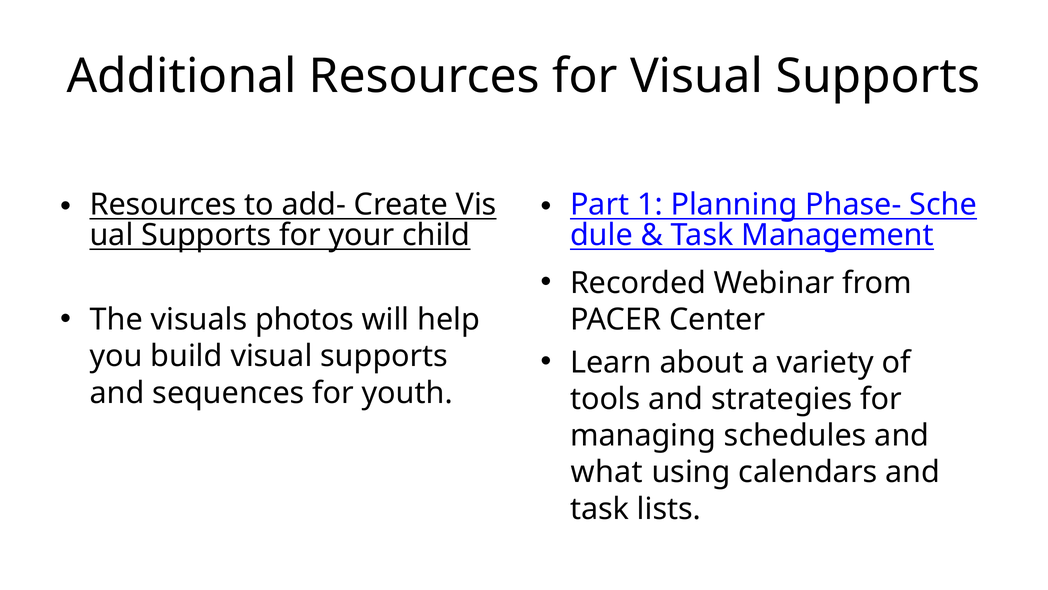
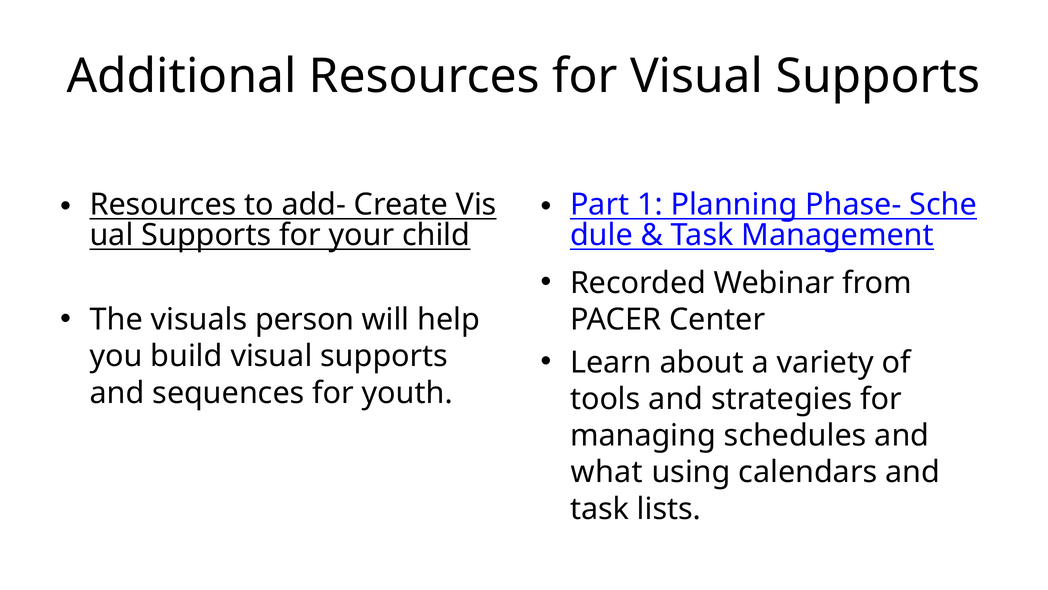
photos: photos -> person
